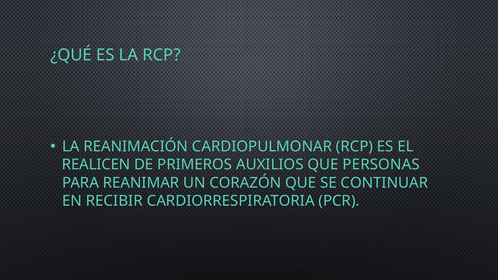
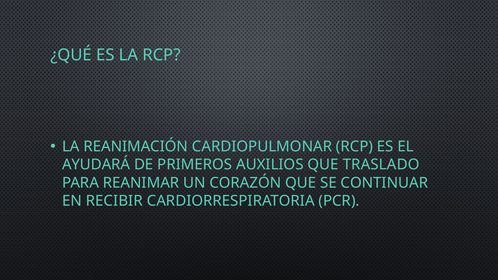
REALICEN: REALICEN -> AYUDARÁ
PERSONAS: PERSONAS -> TRASLADO
